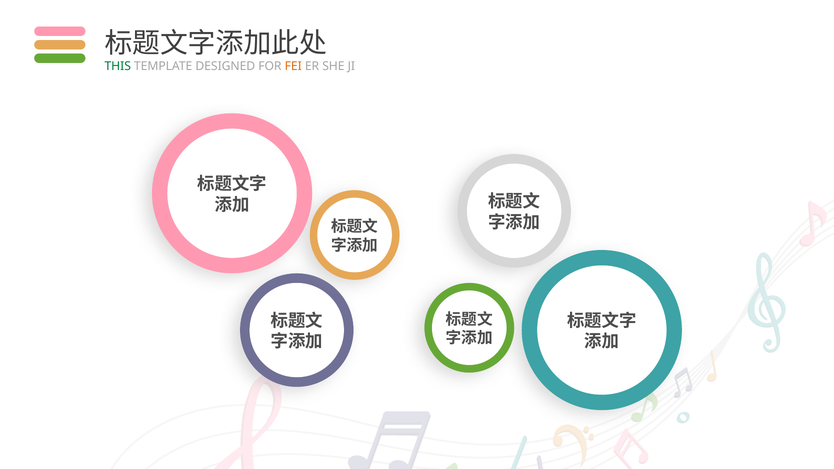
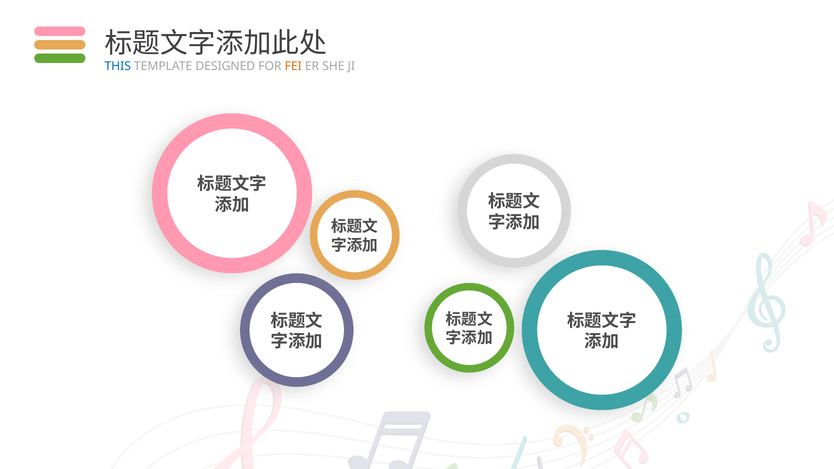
THIS colour: green -> blue
